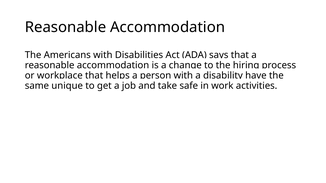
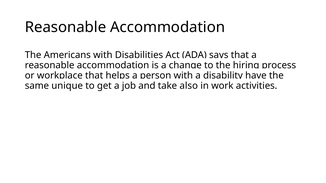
safe: safe -> also
